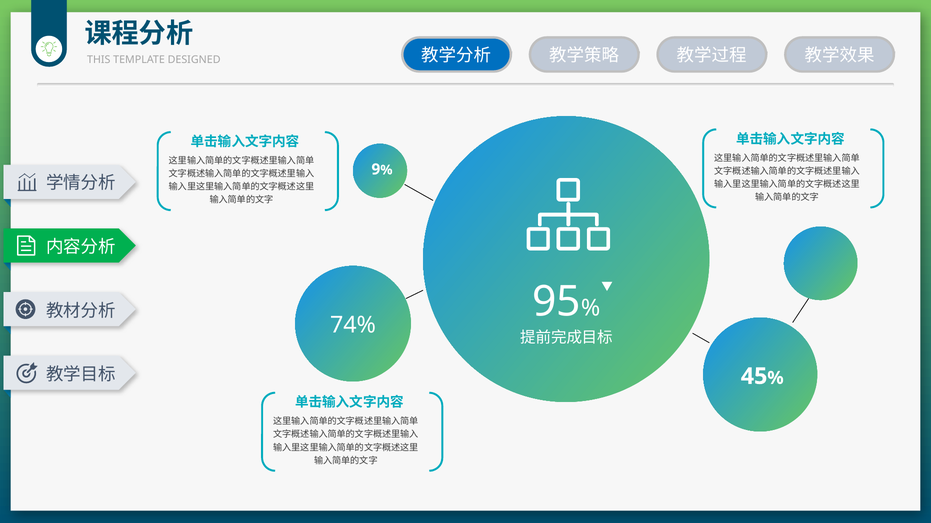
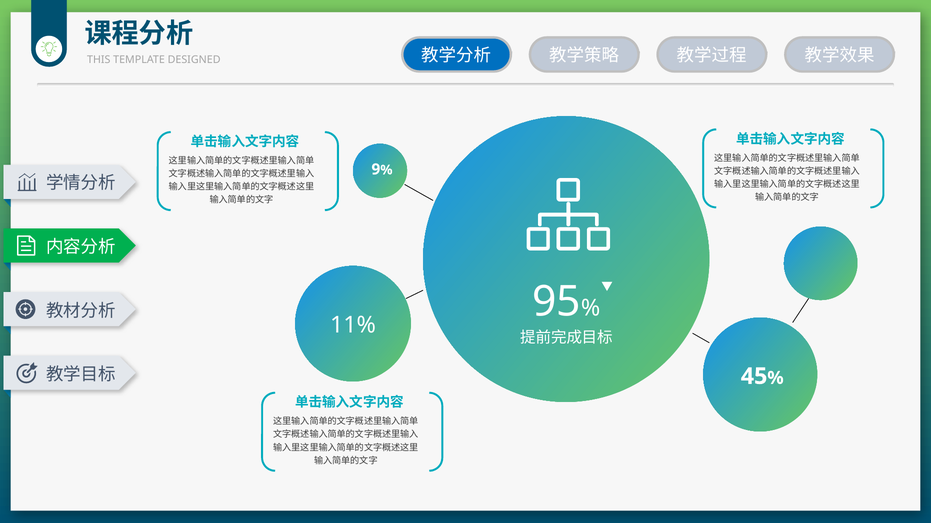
74%: 74% -> 11%
